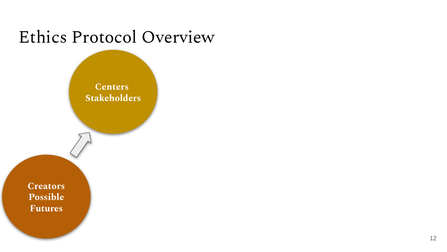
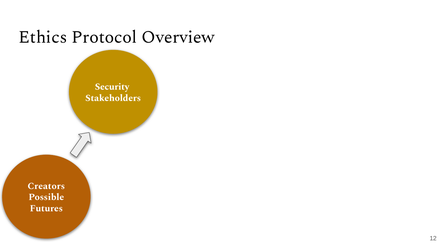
Centers: Centers -> Security
